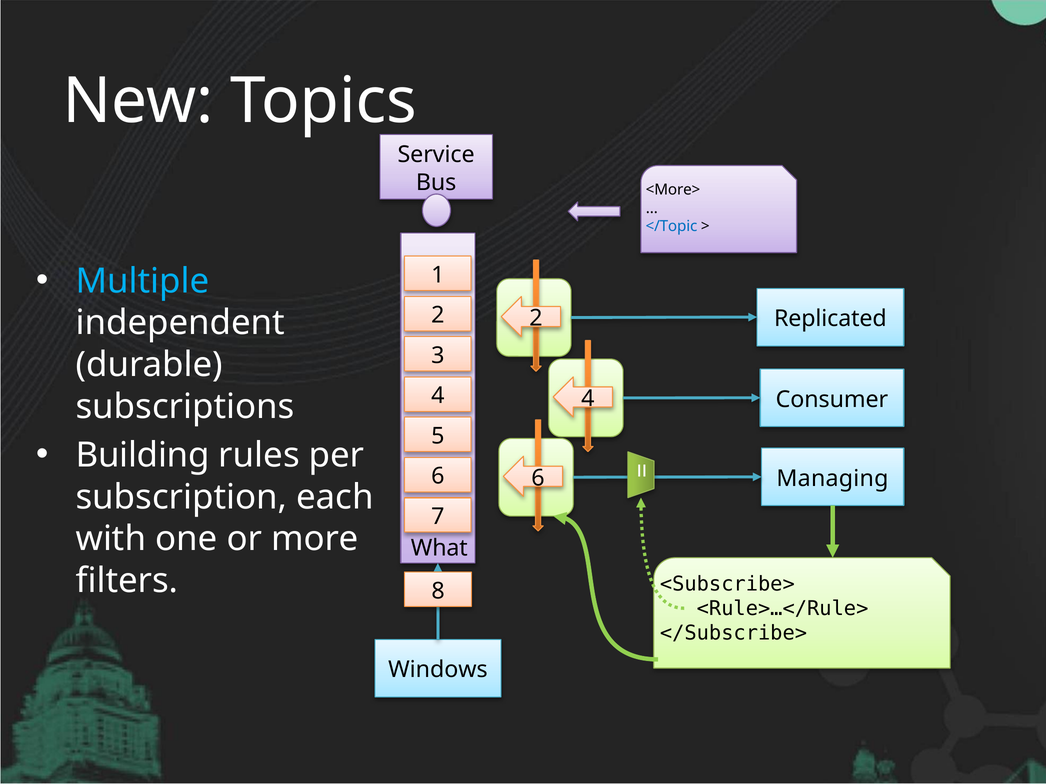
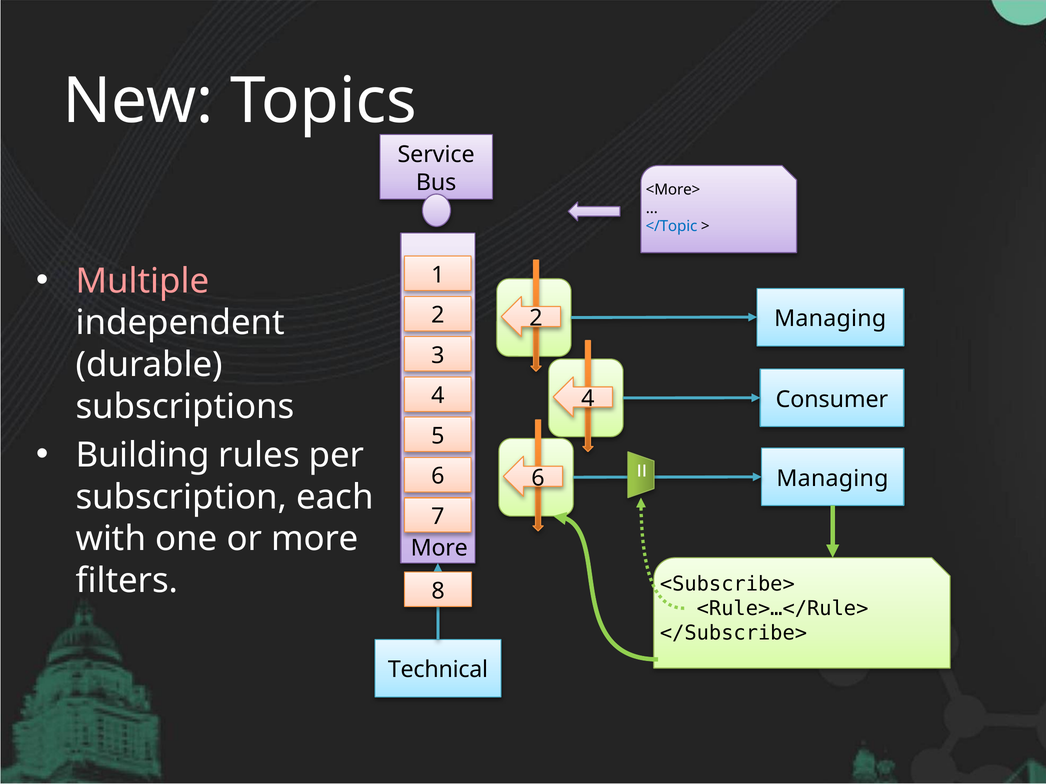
Multiple colour: light blue -> pink
Replicated at (830, 319): Replicated -> Managing
What at (439, 548): What -> More
Windows: Windows -> Technical
